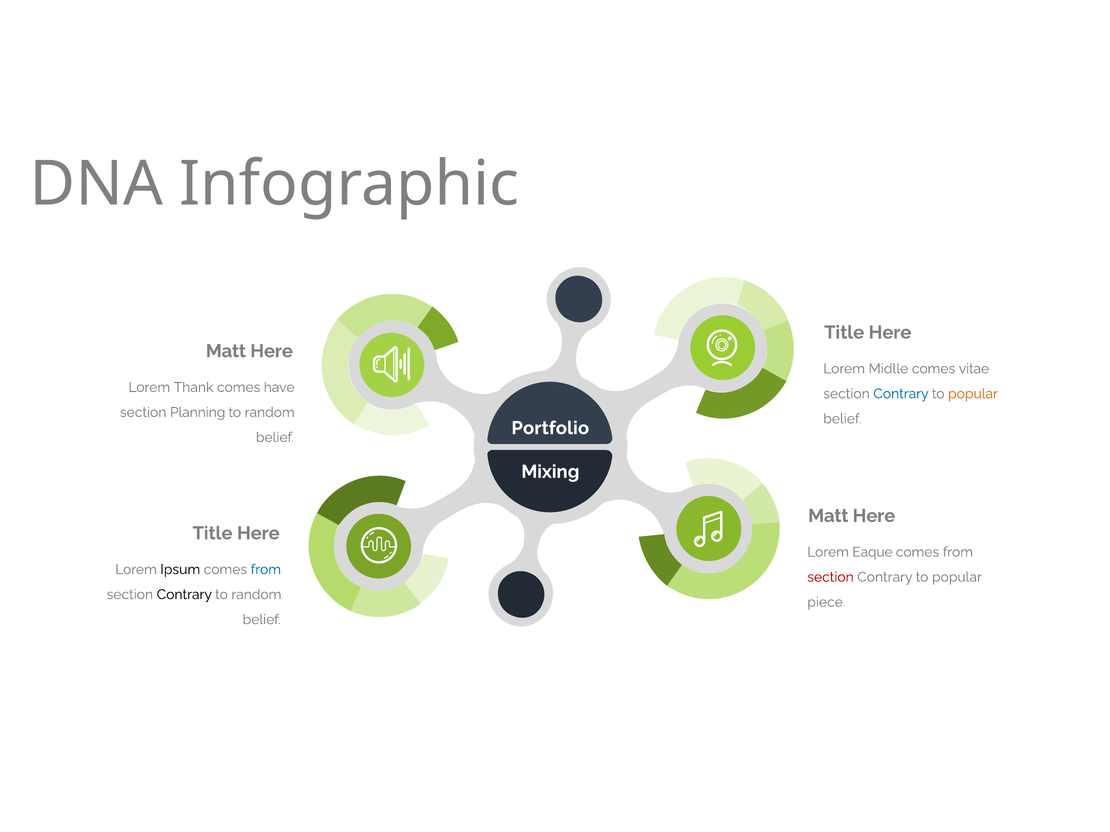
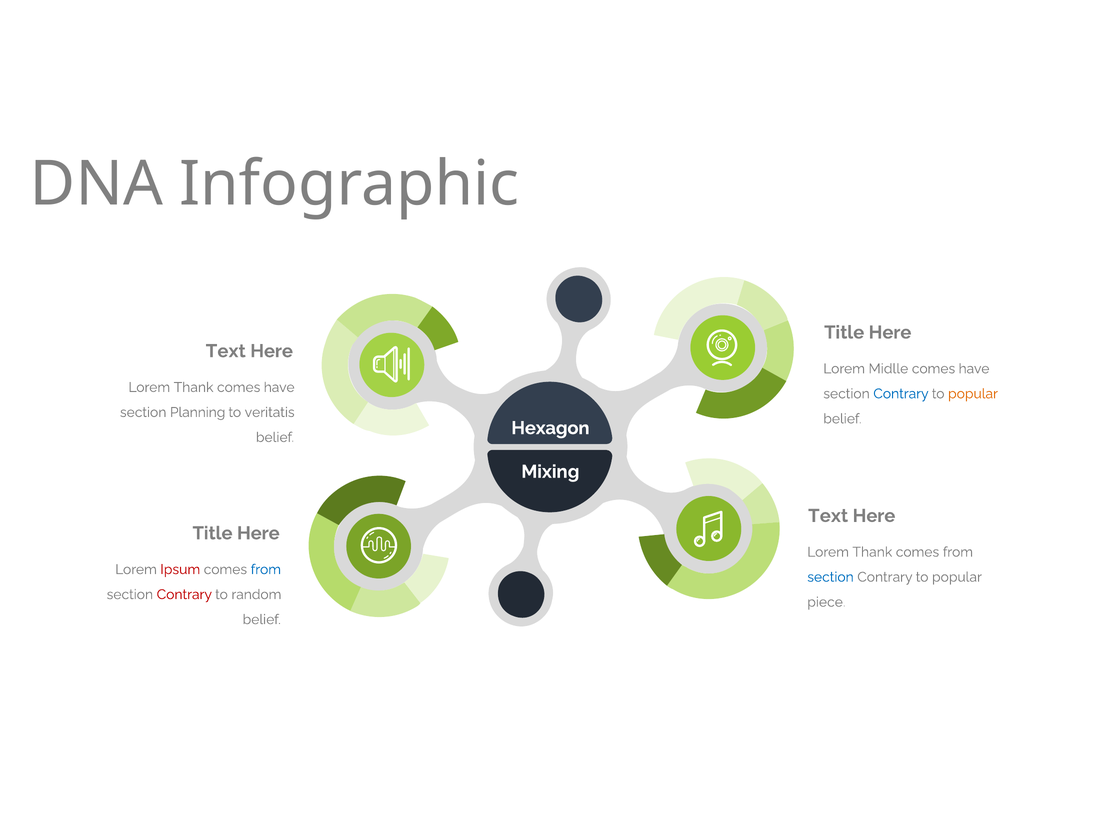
Matt at (226, 351): Matt -> Text
vitae at (974, 369): vitae -> have
random at (270, 413): random -> veritatis
Portfolio: Portfolio -> Hexagon
Matt at (828, 516): Matt -> Text
Eaque at (872, 552): Eaque -> Thank
Ipsum colour: black -> red
section at (831, 577) colour: red -> blue
Contrary at (184, 595) colour: black -> red
